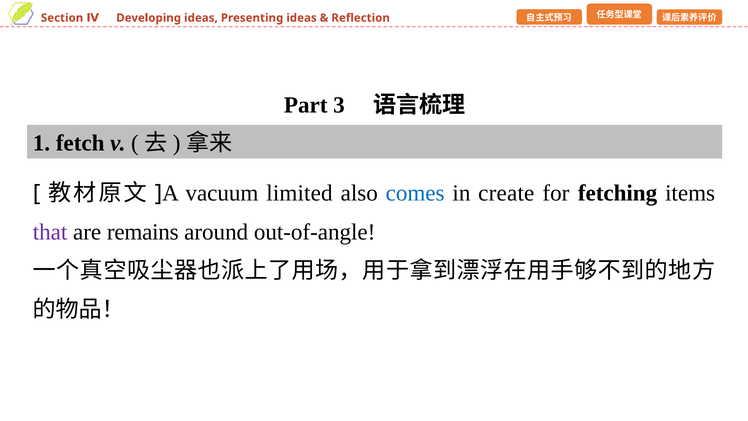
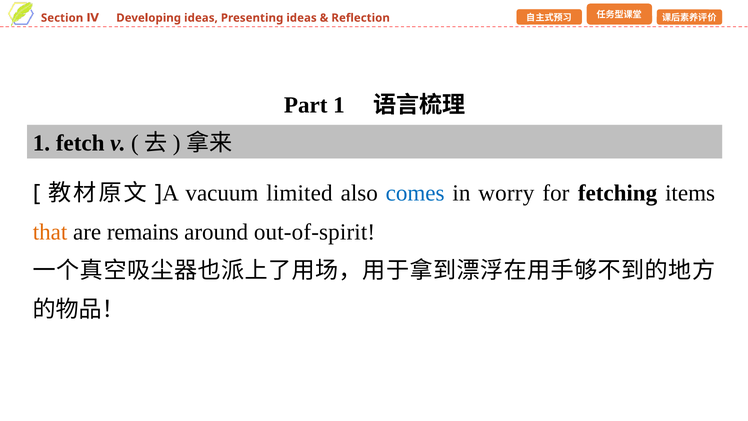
Part 3: 3 -> 1
create: create -> worry
that colour: purple -> orange
out-of-angle: out-of-angle -> out-of-spirit
